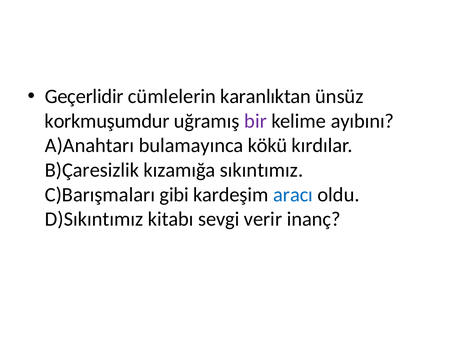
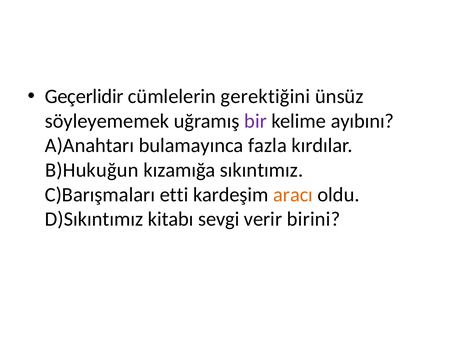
karanlıktan: karanlıktan -> gerektiğini
korkmuşumdur: korkmuşumdur -> söyleyememek
kökü: kökü -> fazla
B)Çaresizlik: B)Çaresizlik -> B)Hukuğun
gibi: gibi -> etti
aracı colour: blue -> orange
inanç: inanç -> birini
